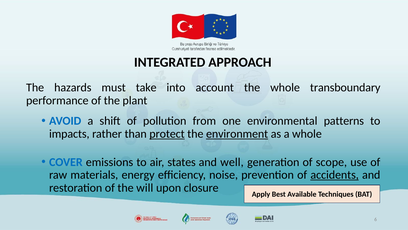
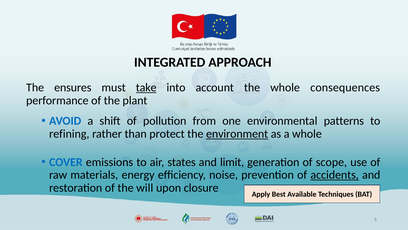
hazards: hazards -> ensures
take underline: none -> present
transboundary: transboundary -> consequences
impacts: impacts -> refining
protect underline: present -> none
well: well -> limit
